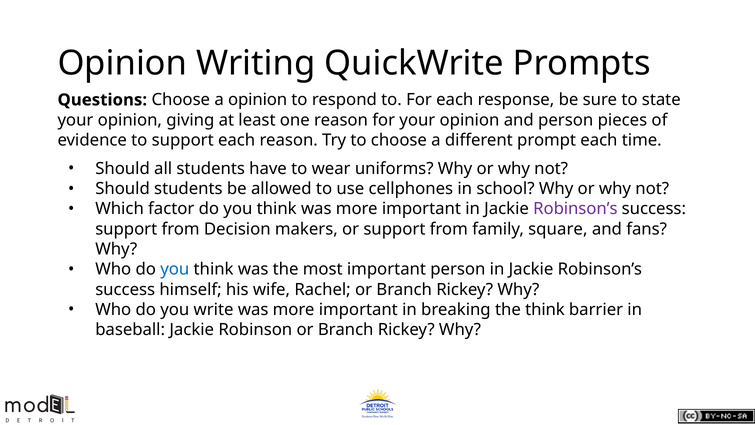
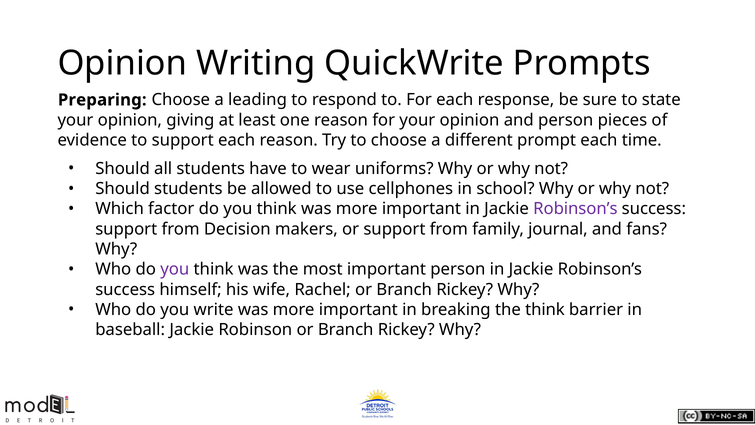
Questions: Questions -> Preparing
a opinion: opinion -> leading
square: square -> journal
you at (175, 269) colour: blue -> purple
